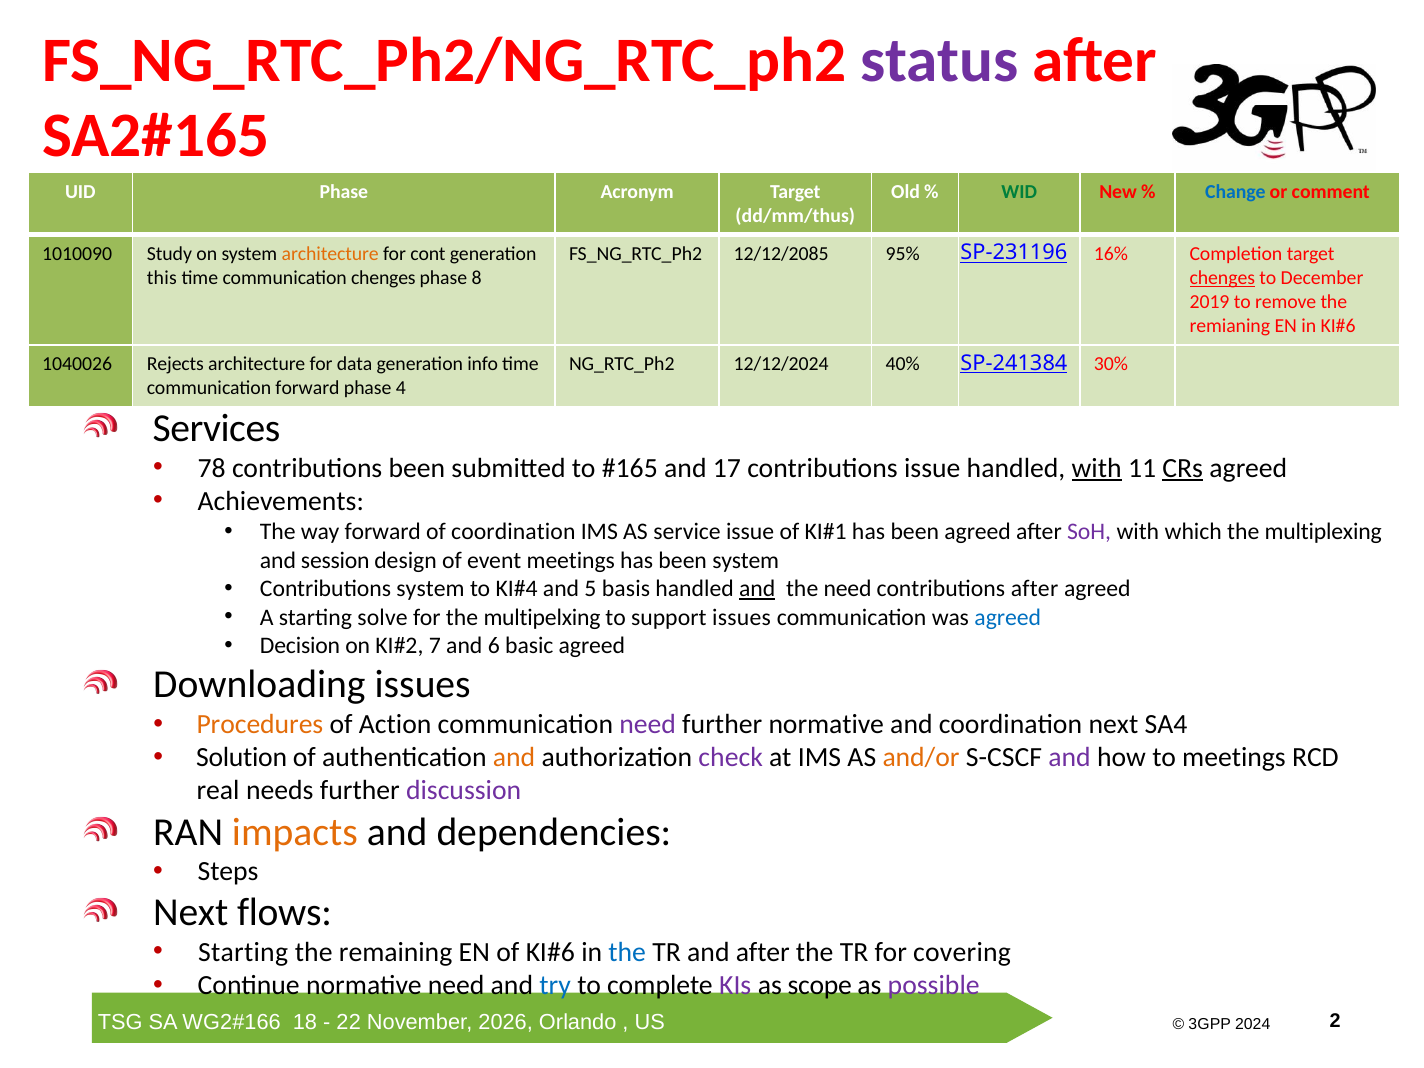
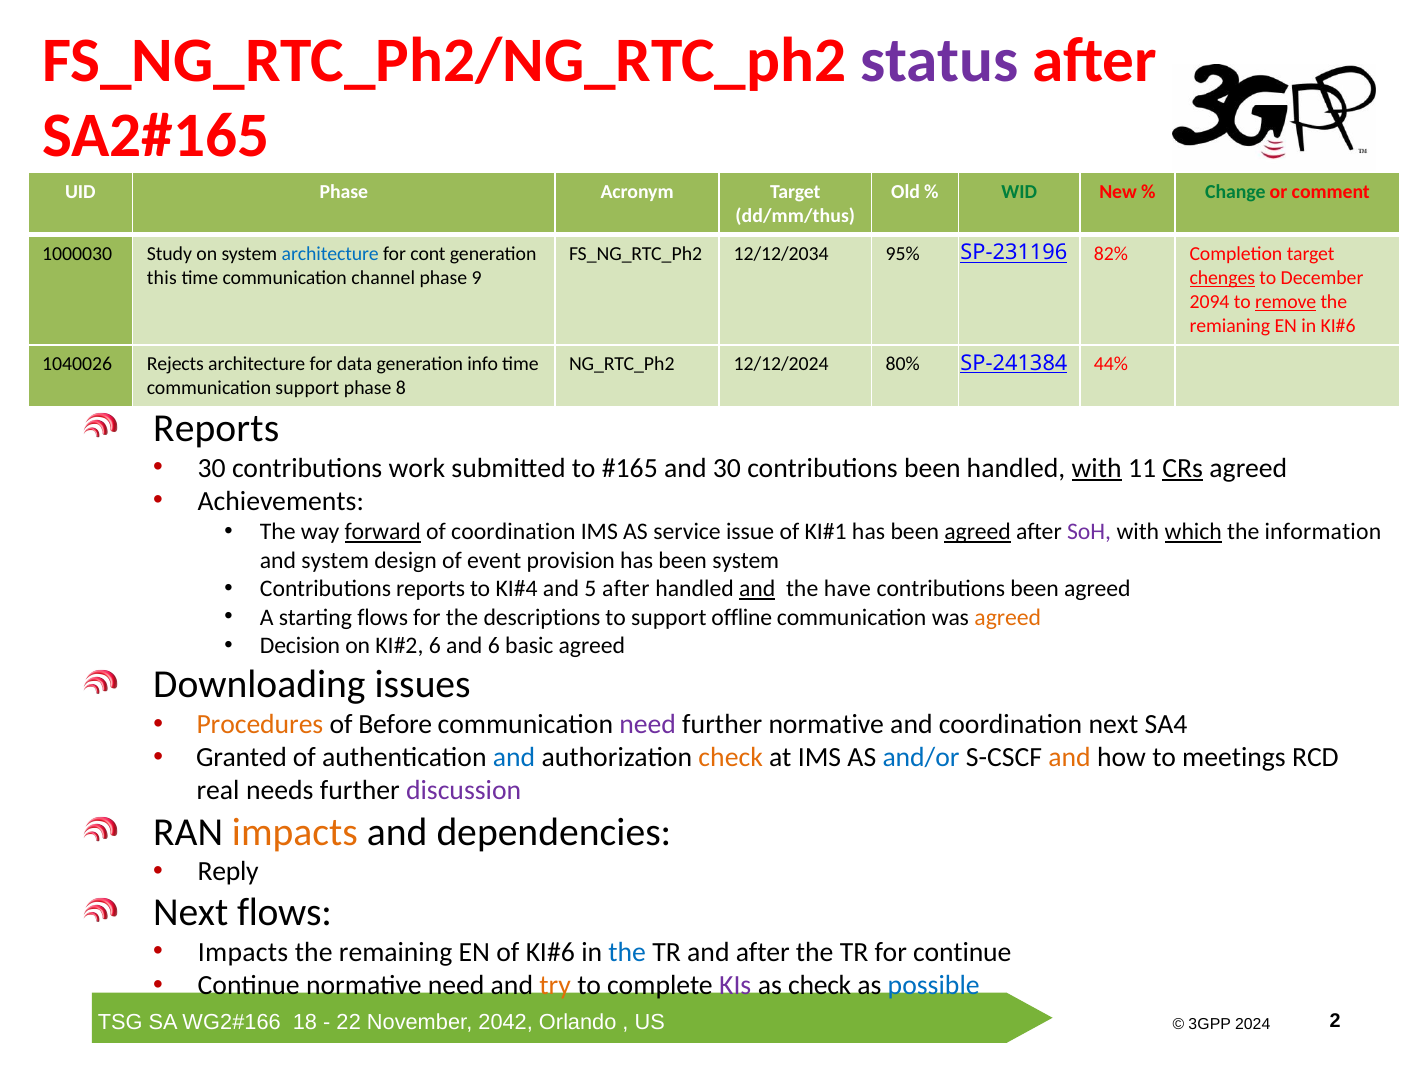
Change colour: blue -> green
1010090: 1010090 -> 1000030
architecture at (330, 254) colour: orange -> blue
12/12/2085: 12/12/2085 -> 12/12/2034
16%: 16% -> 82%
communication chenges: chenges -> channel
8: 8 -> 9
2019: 2019 -> 2094
remove underline: none -> present
40%: 40% -> 80%
30%: 30% -> 44%
communication forward: forward -> support
4: 4 -> 8
Services at (216, 428): Services -> Reports
78 at (212, 468): 78 -> 30
contributions been: been -> work
and 17: 17 -> 30
issue at (932, 468): issue -> been
forward at (383, 532) underline: none -> present
agreed at (978, 532) underline: none -> present
which underline: none -> present
multiplexing: multiplexing -> information
and session: session -> system
event meetings: meetings -> provision
Contributions system: system -> reports
5 basis: basis -> after
the need: need -> have
after at (1035, 589): after -> been
starting solve: solve -> flows
multipelxing: multipelxing -> descriptions
support issues: issues -> offline
agreed at (1008, 617) colour: blue -> orange
7 at (435, 646): 7 -> 6
Action: Action -> Before
Solution: Solution -> Granted
and at (514, 758) colour: orange -> blue
check at (731, 758) colour: purple -> orange
and/or colour: orange -> blue
and at (1070, 758) colour: purple -> orange
Steps: Steps -> Reply
Starting at (243, 952): Starting -> Impacts
for covering: covering -> continue
try colour: blue -> orange
as scope: scope -> check
possible colour: purple -> blue
2026: 2026 -> 2042
